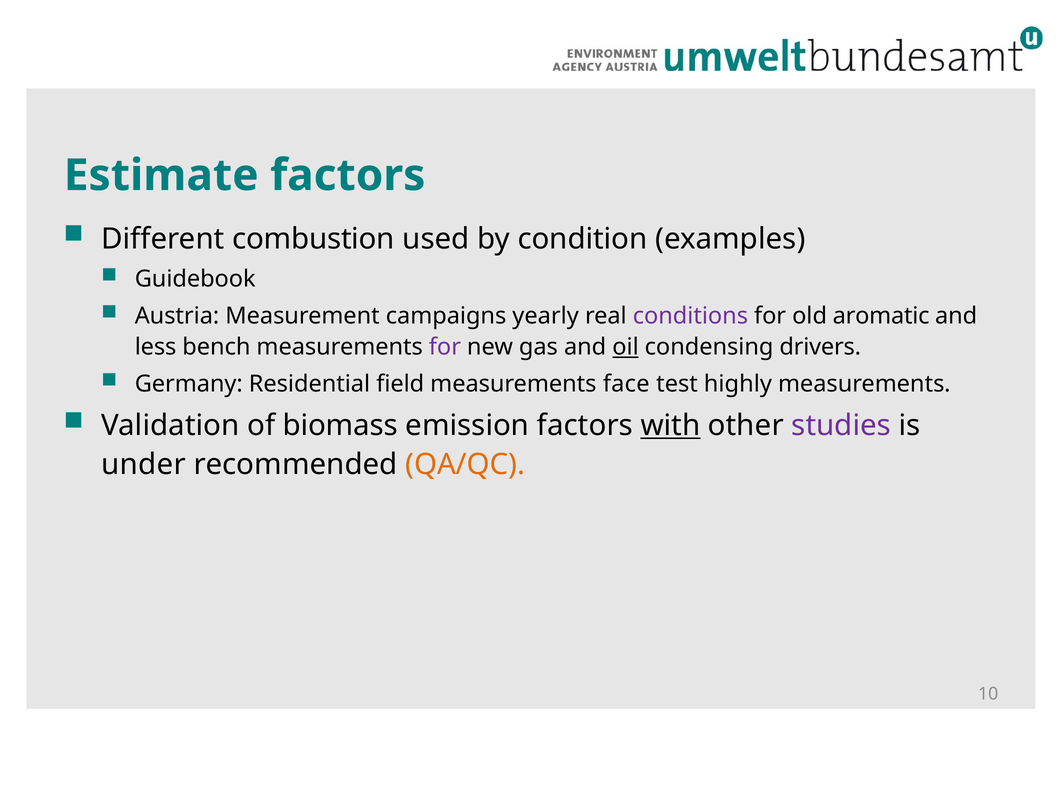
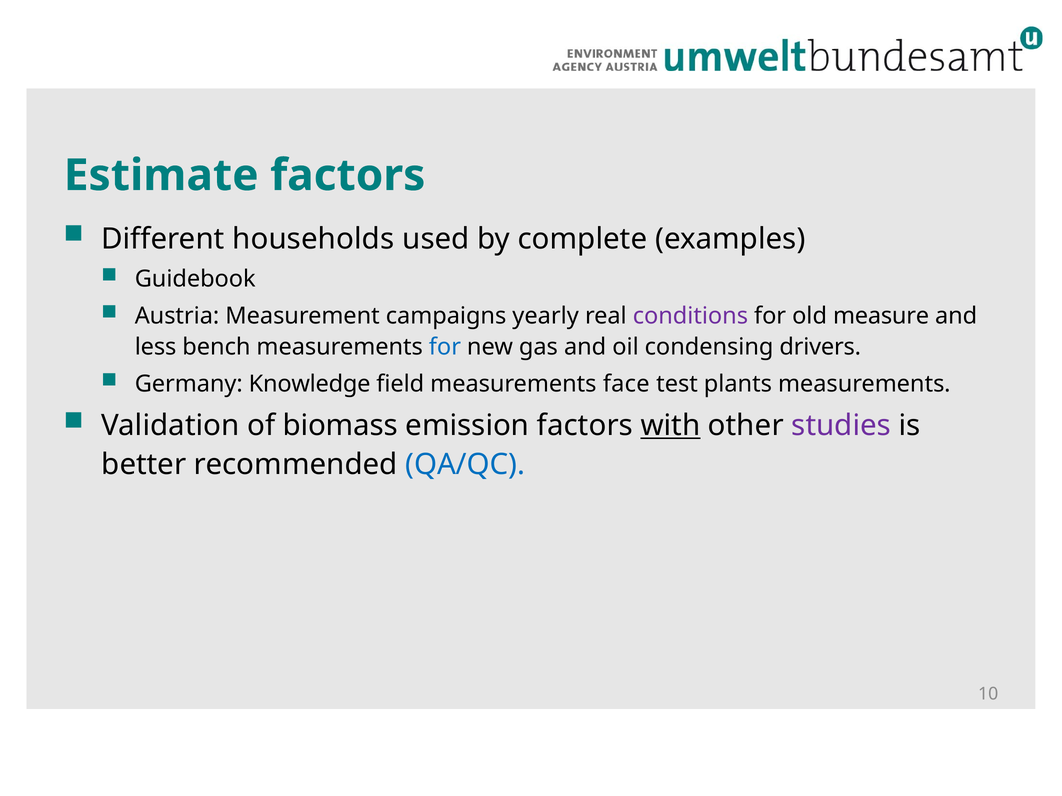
combustion: combustion -> households
condition: condition -> complete
aromatic: aromatic -> measure
for at (445, 347) colour: purple -> blue
oil underline: present -> none
Residential: Residential -> Knowledge
highly: highly -> plants
under: under -> better
QA/QC colour: orange -> blue
